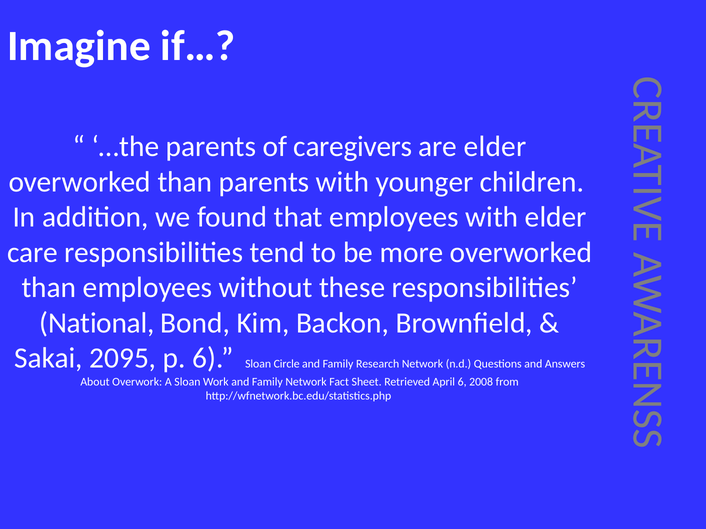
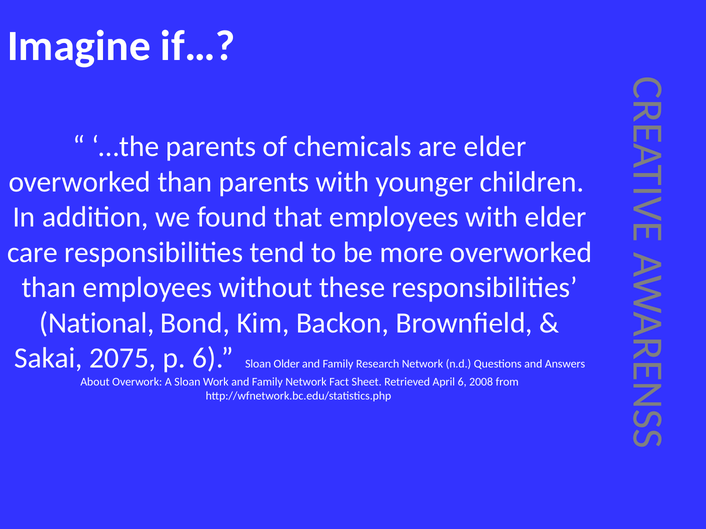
caregivers: caregivers -> chemicals
2095: 2095 -> 2075
Circle: Circle -> Older
